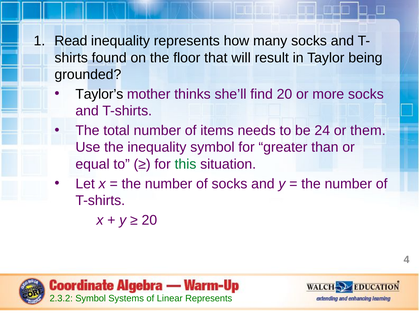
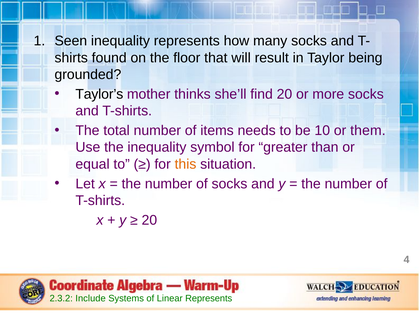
Read: Read -> Seen
24: 24 -> 10
this colour: green -> orange
2.3.2 Symbol: Symbol -> Include
